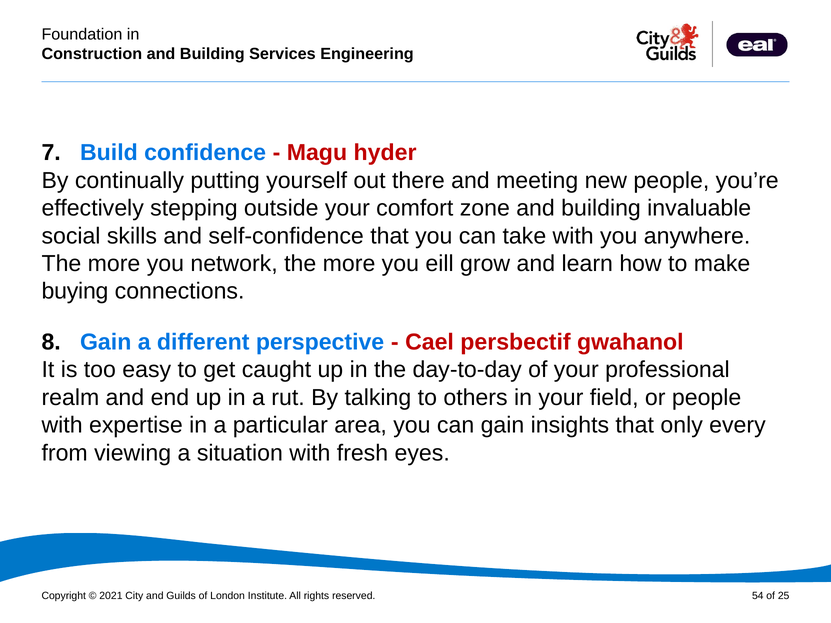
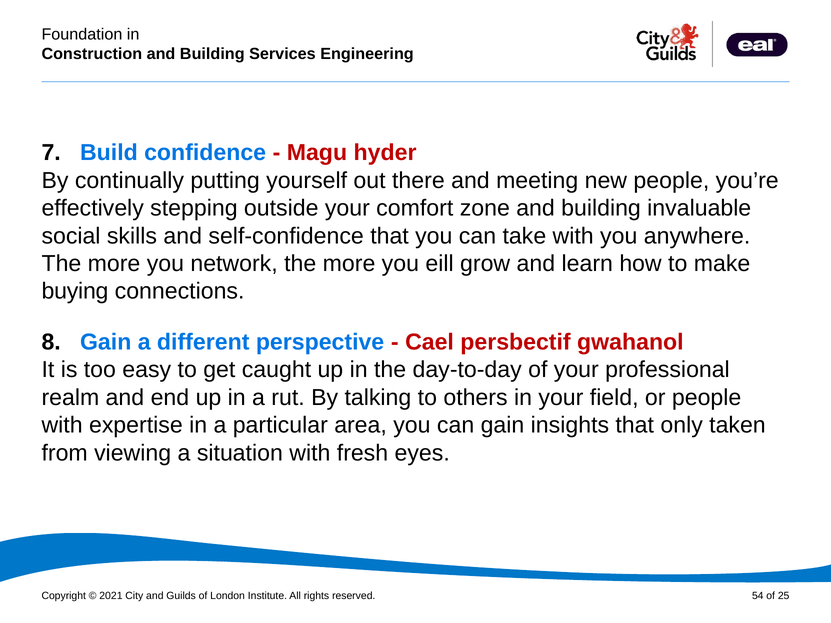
every: every -> taken
